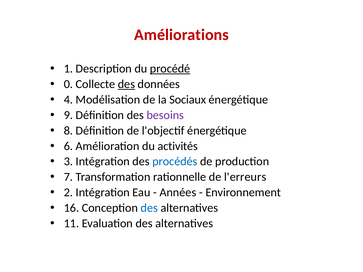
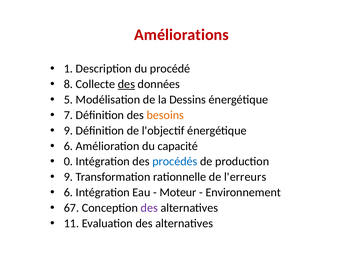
procédé underline: present -> none
0: 0 -> 8
4: 4 -> 5
Sociaux: Sociaux -> Dessins
9: 9 -> 7
besoins colour: purple -> orange
8 at (68, 131): 8 -> 9
activités: activités -> capacité
3: 3 -> 0
7 at (68, 177): 7 -> 9
2 at (68, 193): 2 -> 6
Années: Années -> Moteur
16: 16 -> 67
des at (149, 208) colour: blue -> purple
